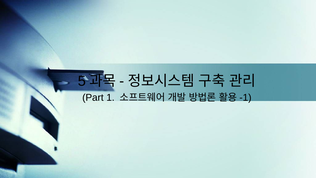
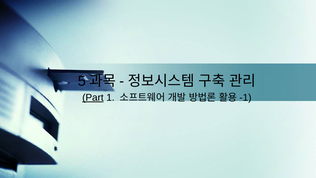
Part underline: none -> present
